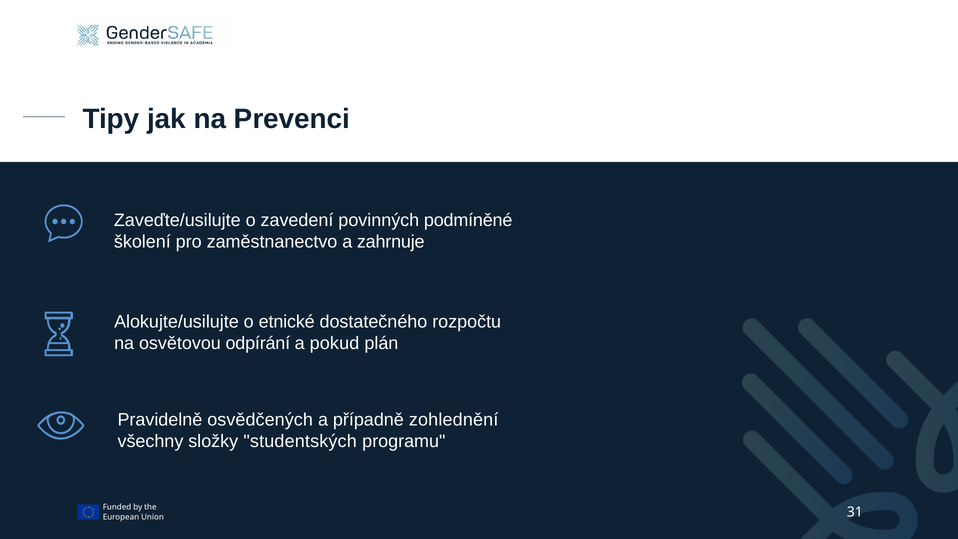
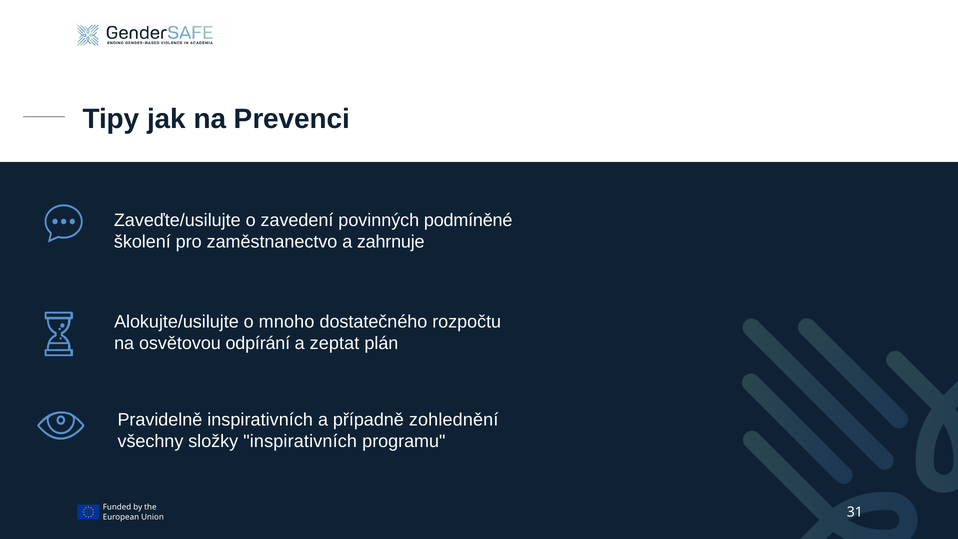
etnické: etnické -> mnoho
pokud: pokud -> zeptat
Pravidelně osvědčených: osvědčených -> inspirativních
složky studentských: studentských -> inspirativních
